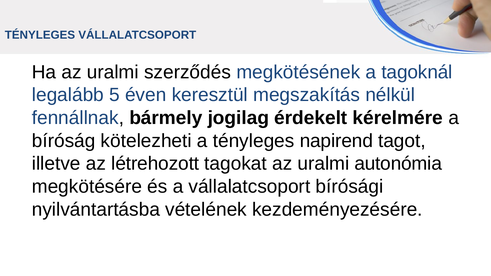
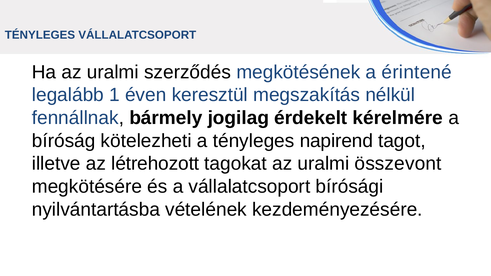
tagoknál: tagoknál -> érintené
5: 5 -> 1
autonómia: autonómia -> összevont
